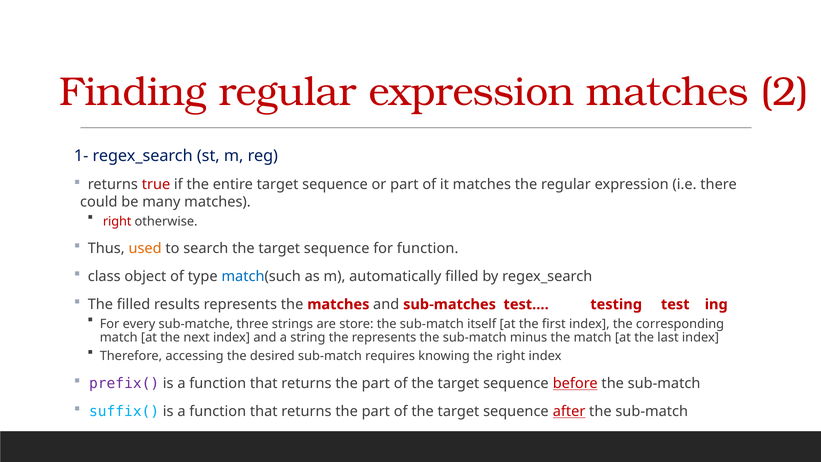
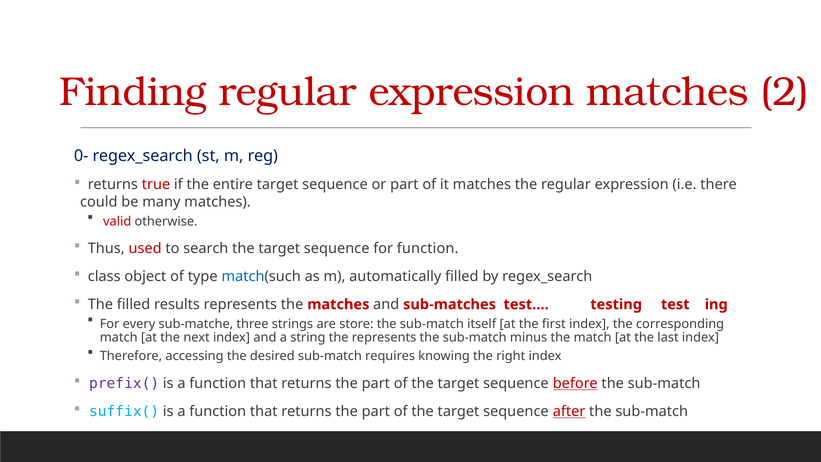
1-: 1- -> 0-
right at (117, 221): right -> valid
used colour: orange -> red
